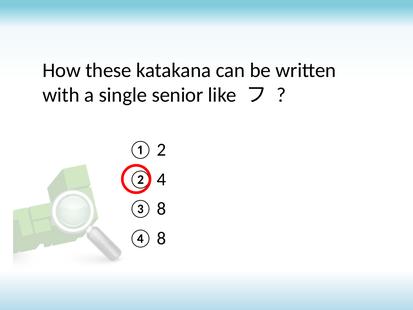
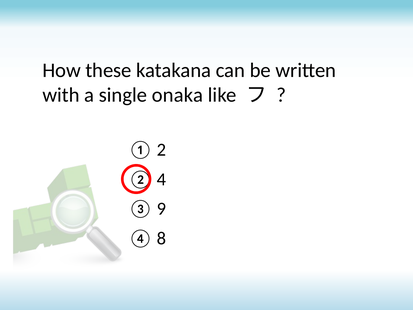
senior: senior -> onaka
③ 8: 8 -> 9
